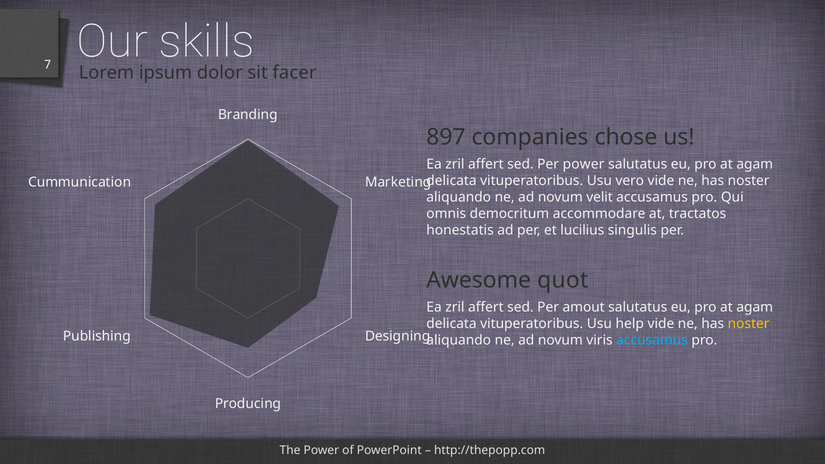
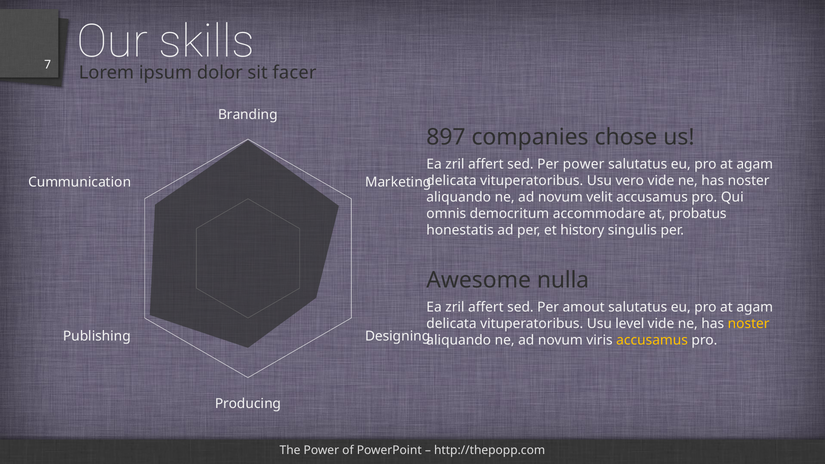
tractatos: tractatos -> probatus
lucilius: lucilius -> history
quot: quot -> nulla
help: help -> level
accusamus at (652, 340) colour: light blue -> yellow
